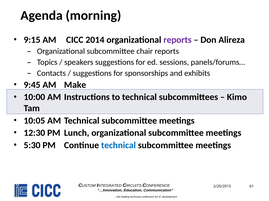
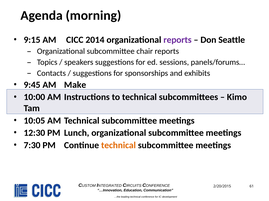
Alireza: Alireza -> Seattle
5:30: 5:30 -> 7:30
technical at (118, 146) colour: blue -> orange
